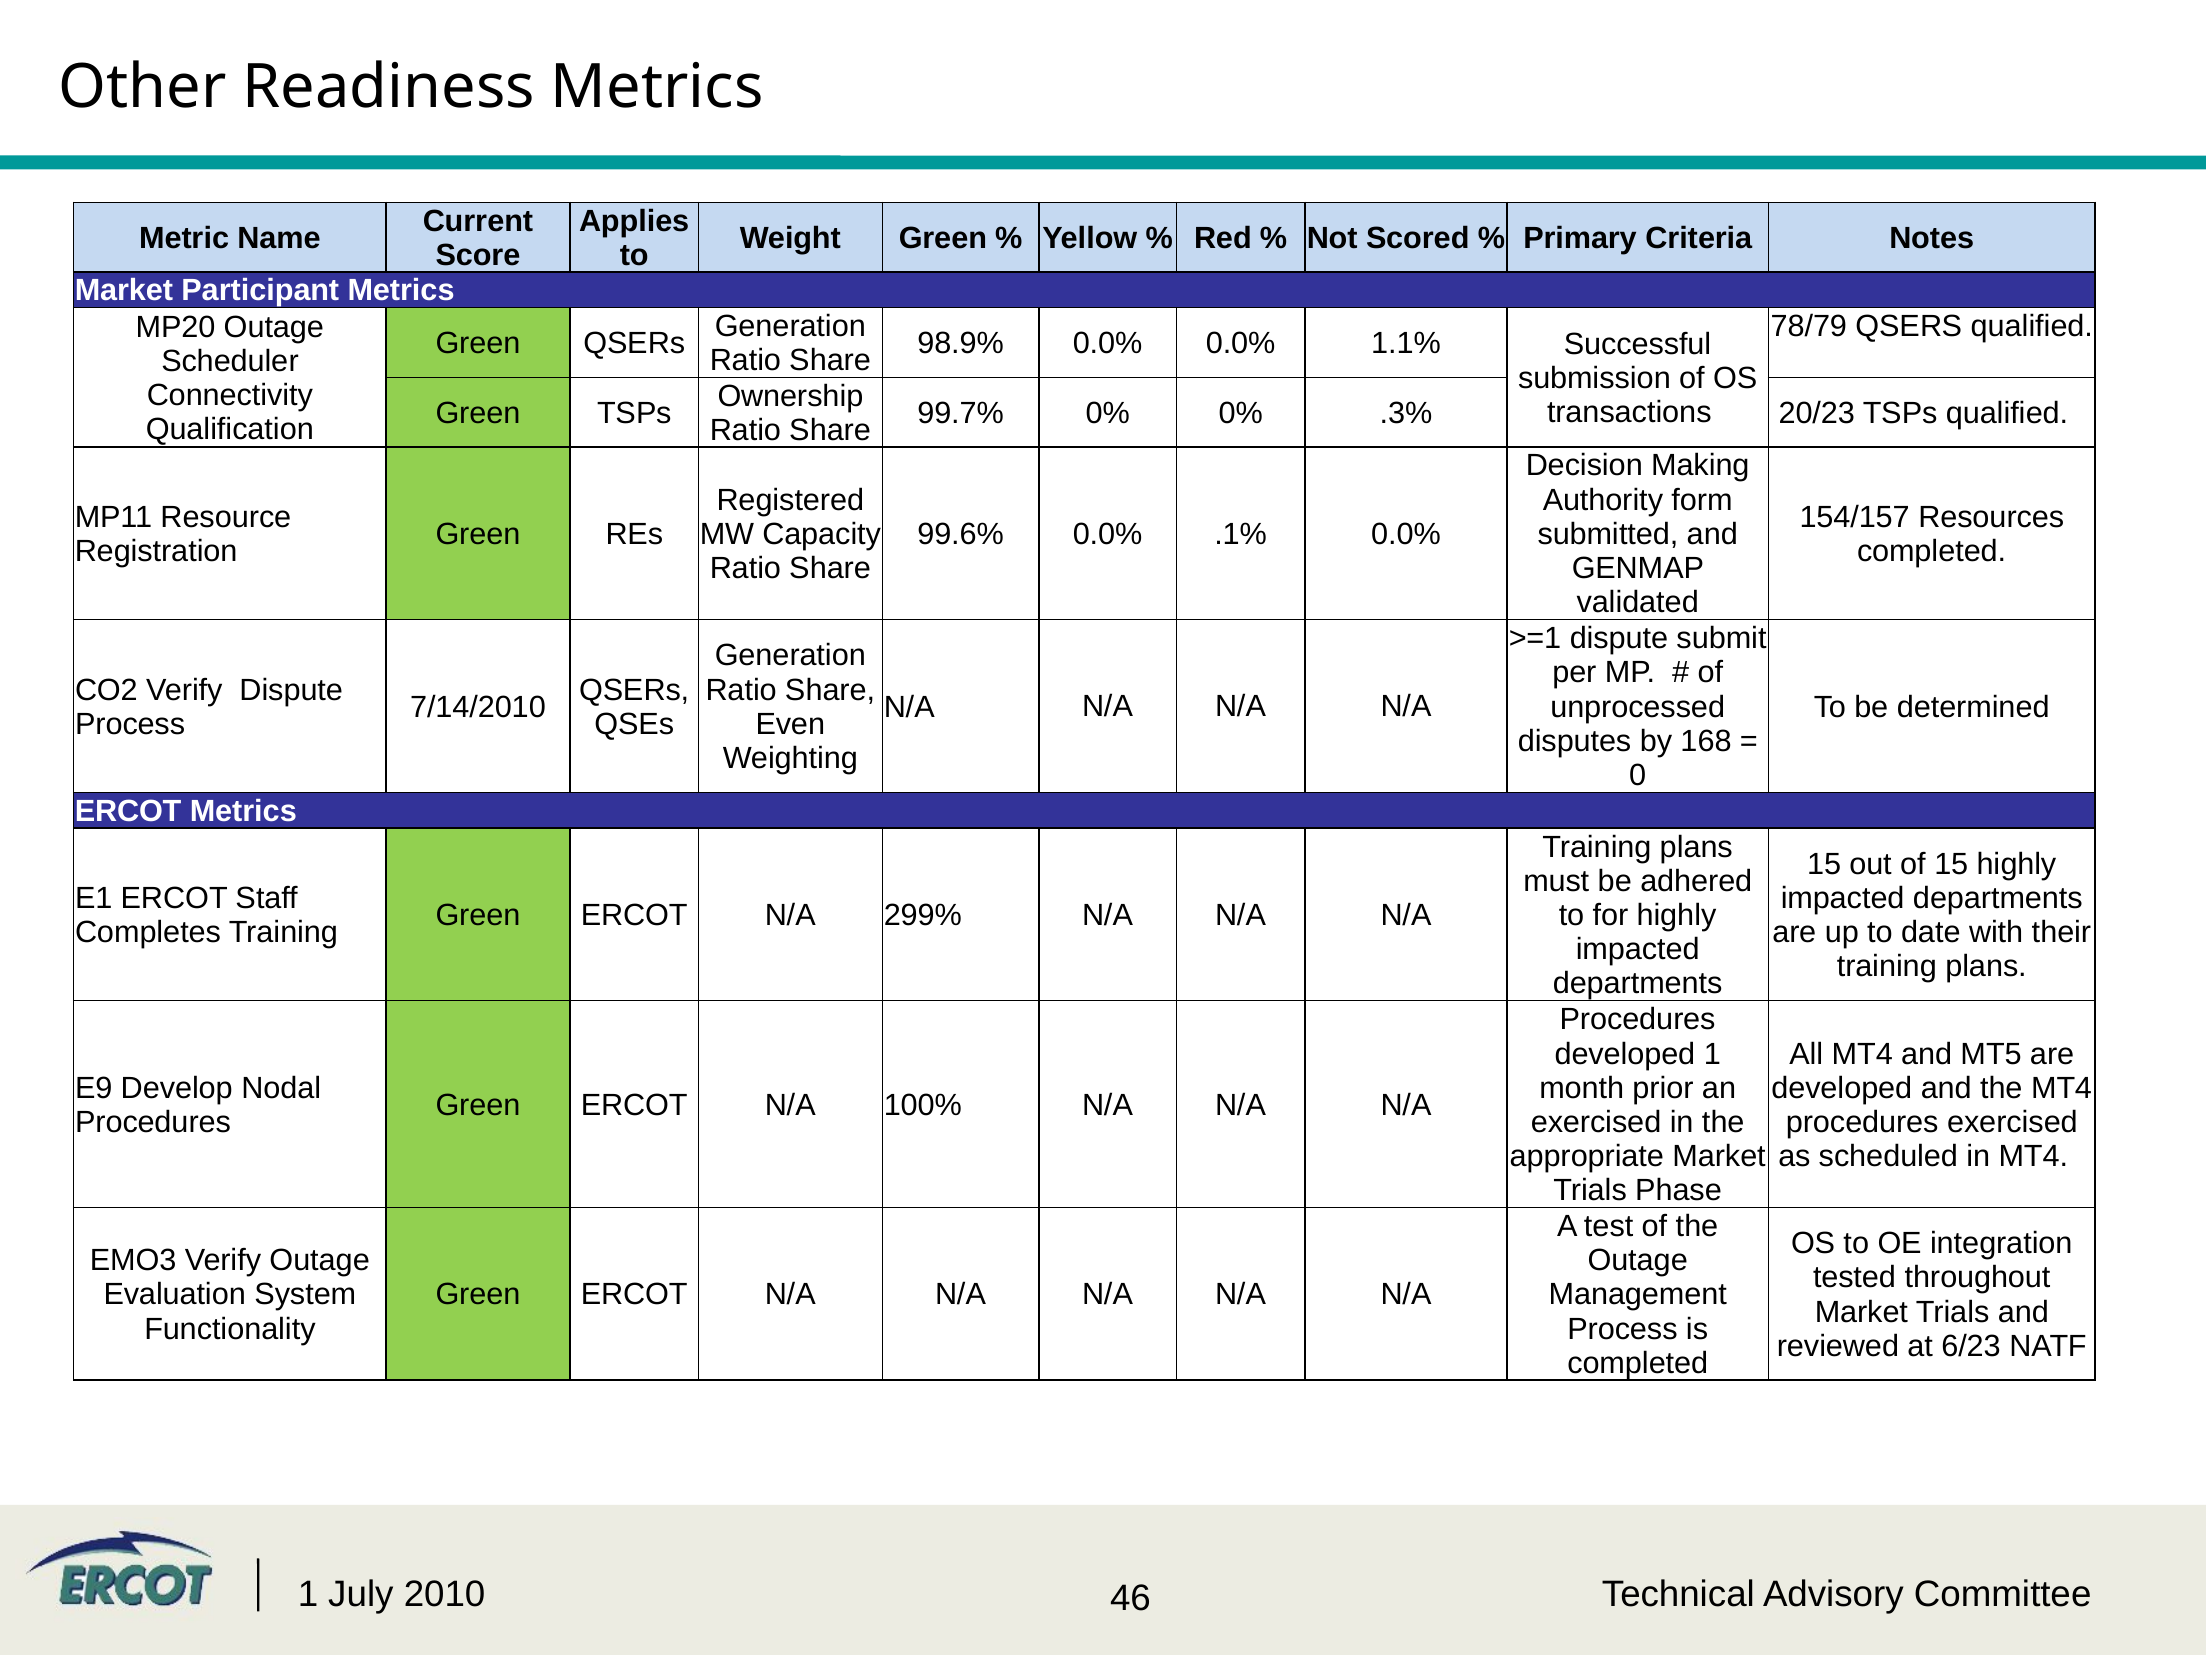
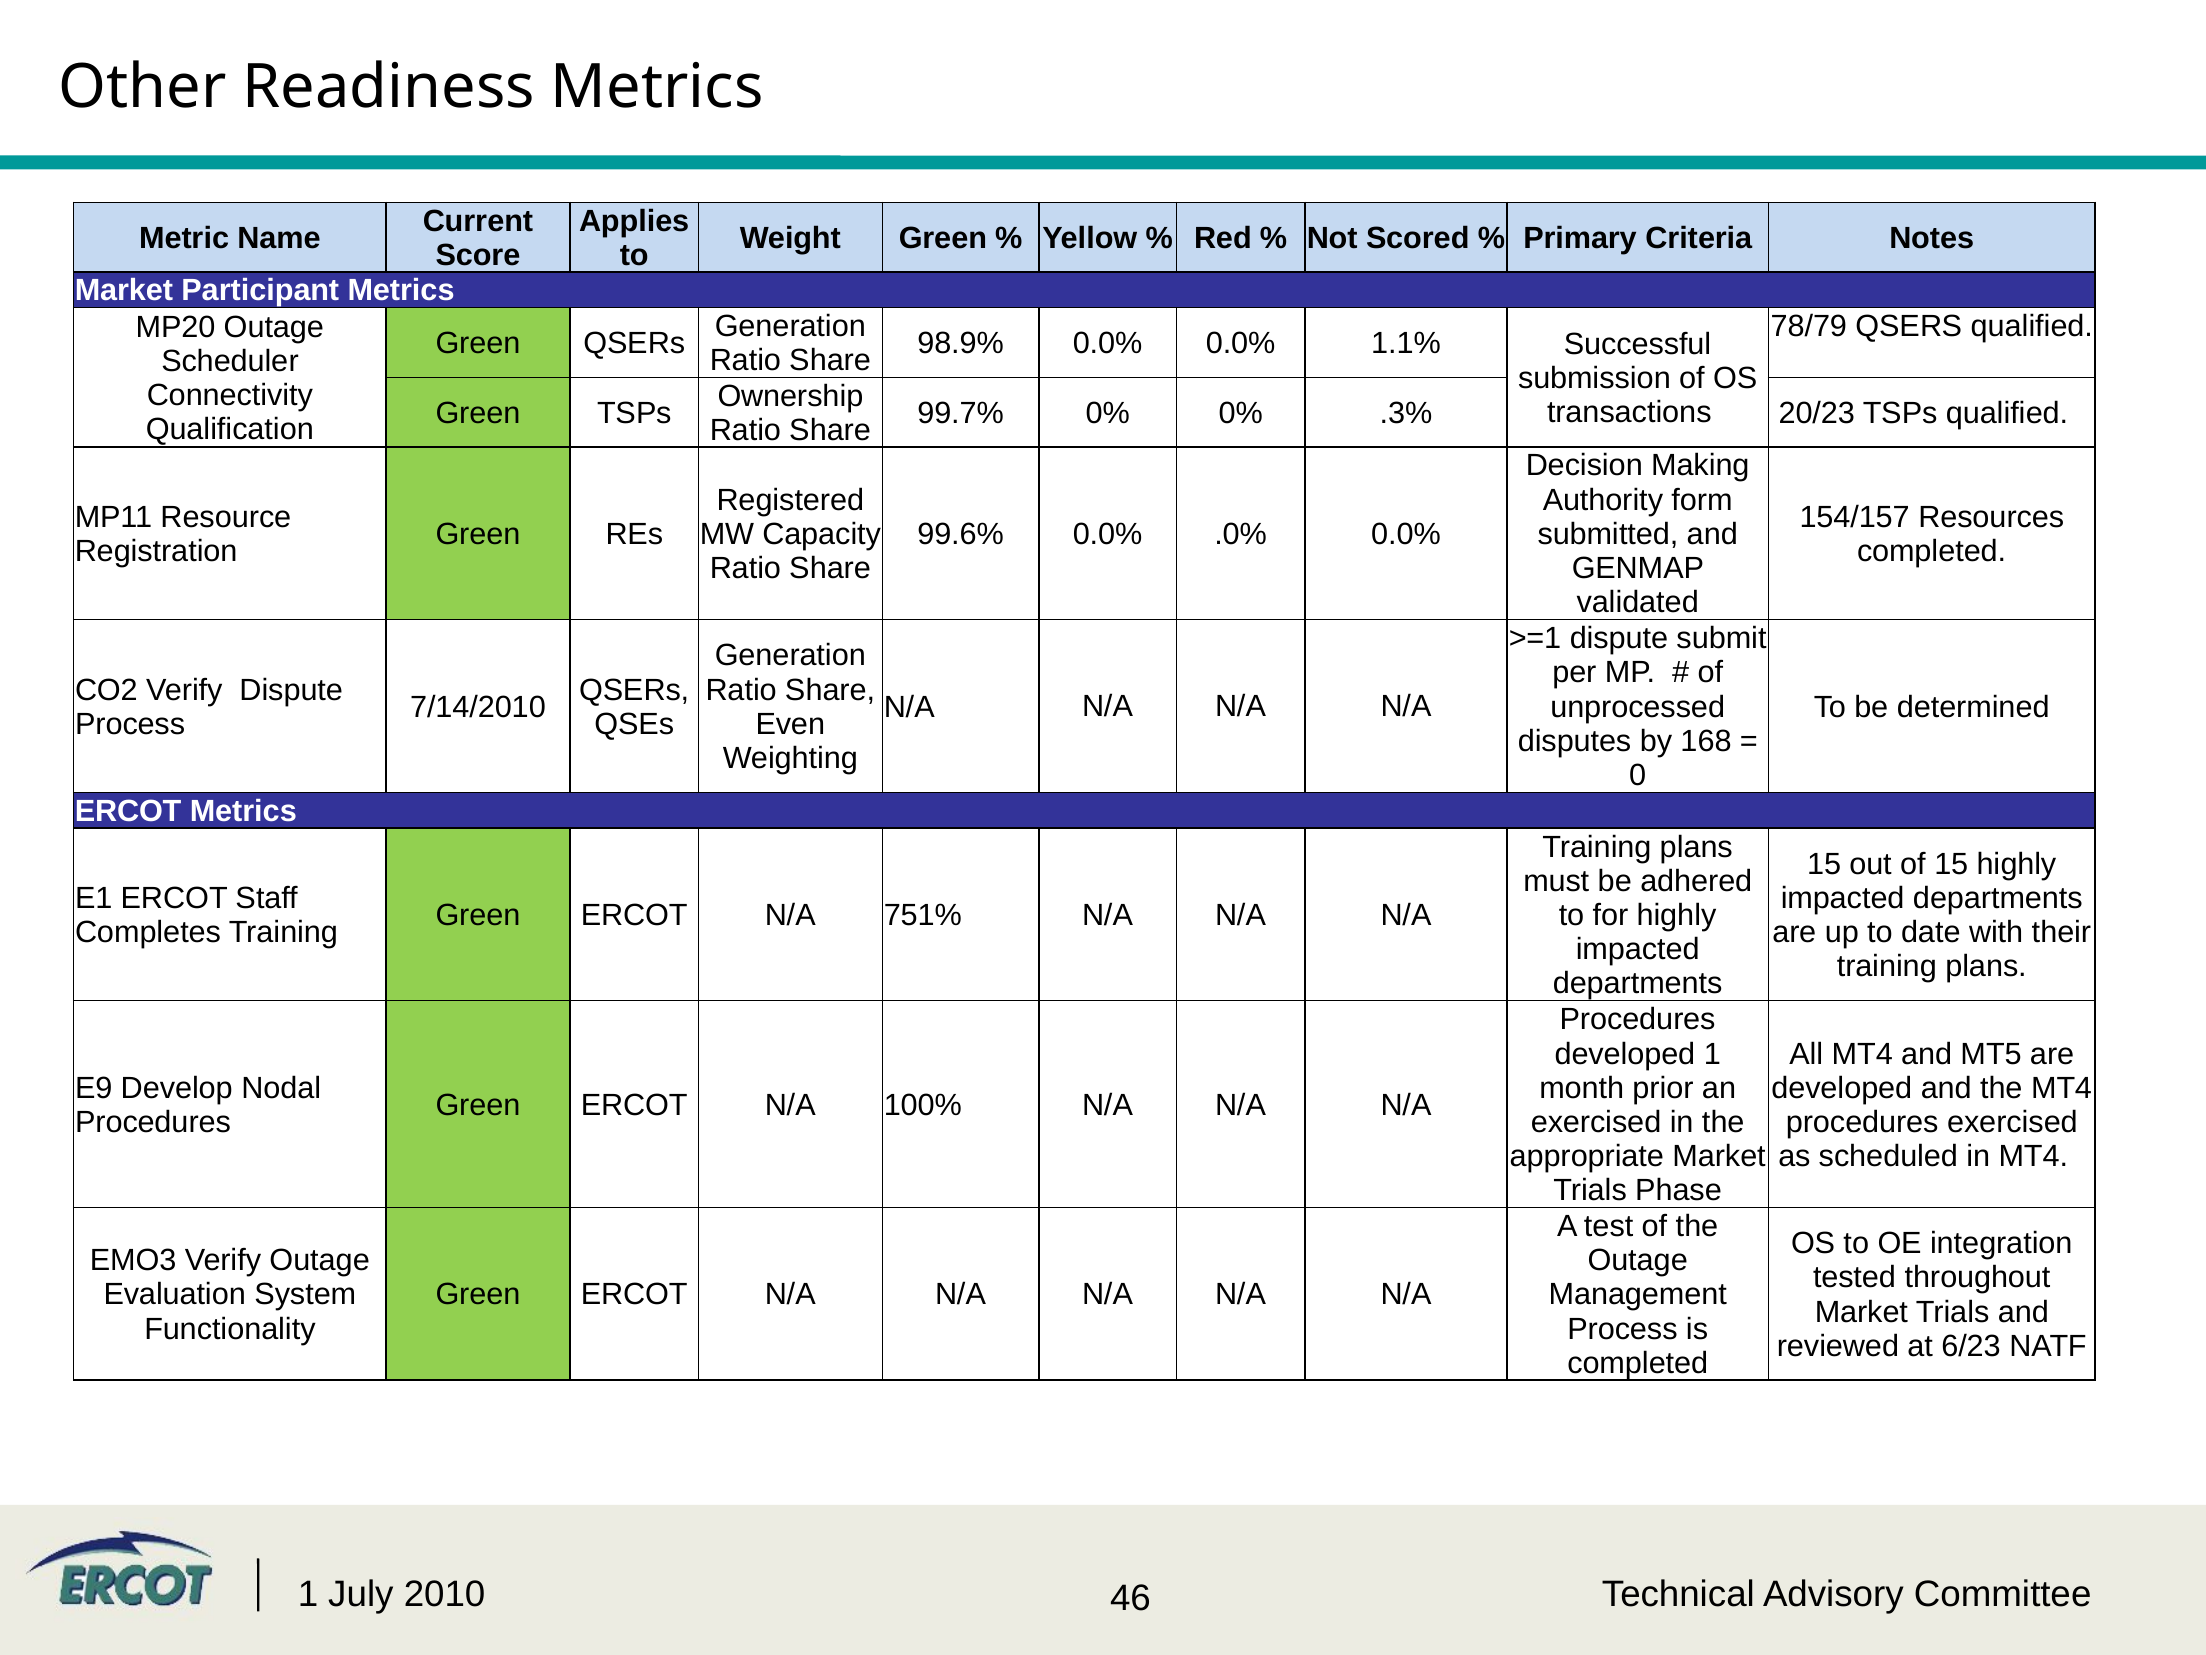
.1%: .1% -> .0%
299%: 299% -> 751%
